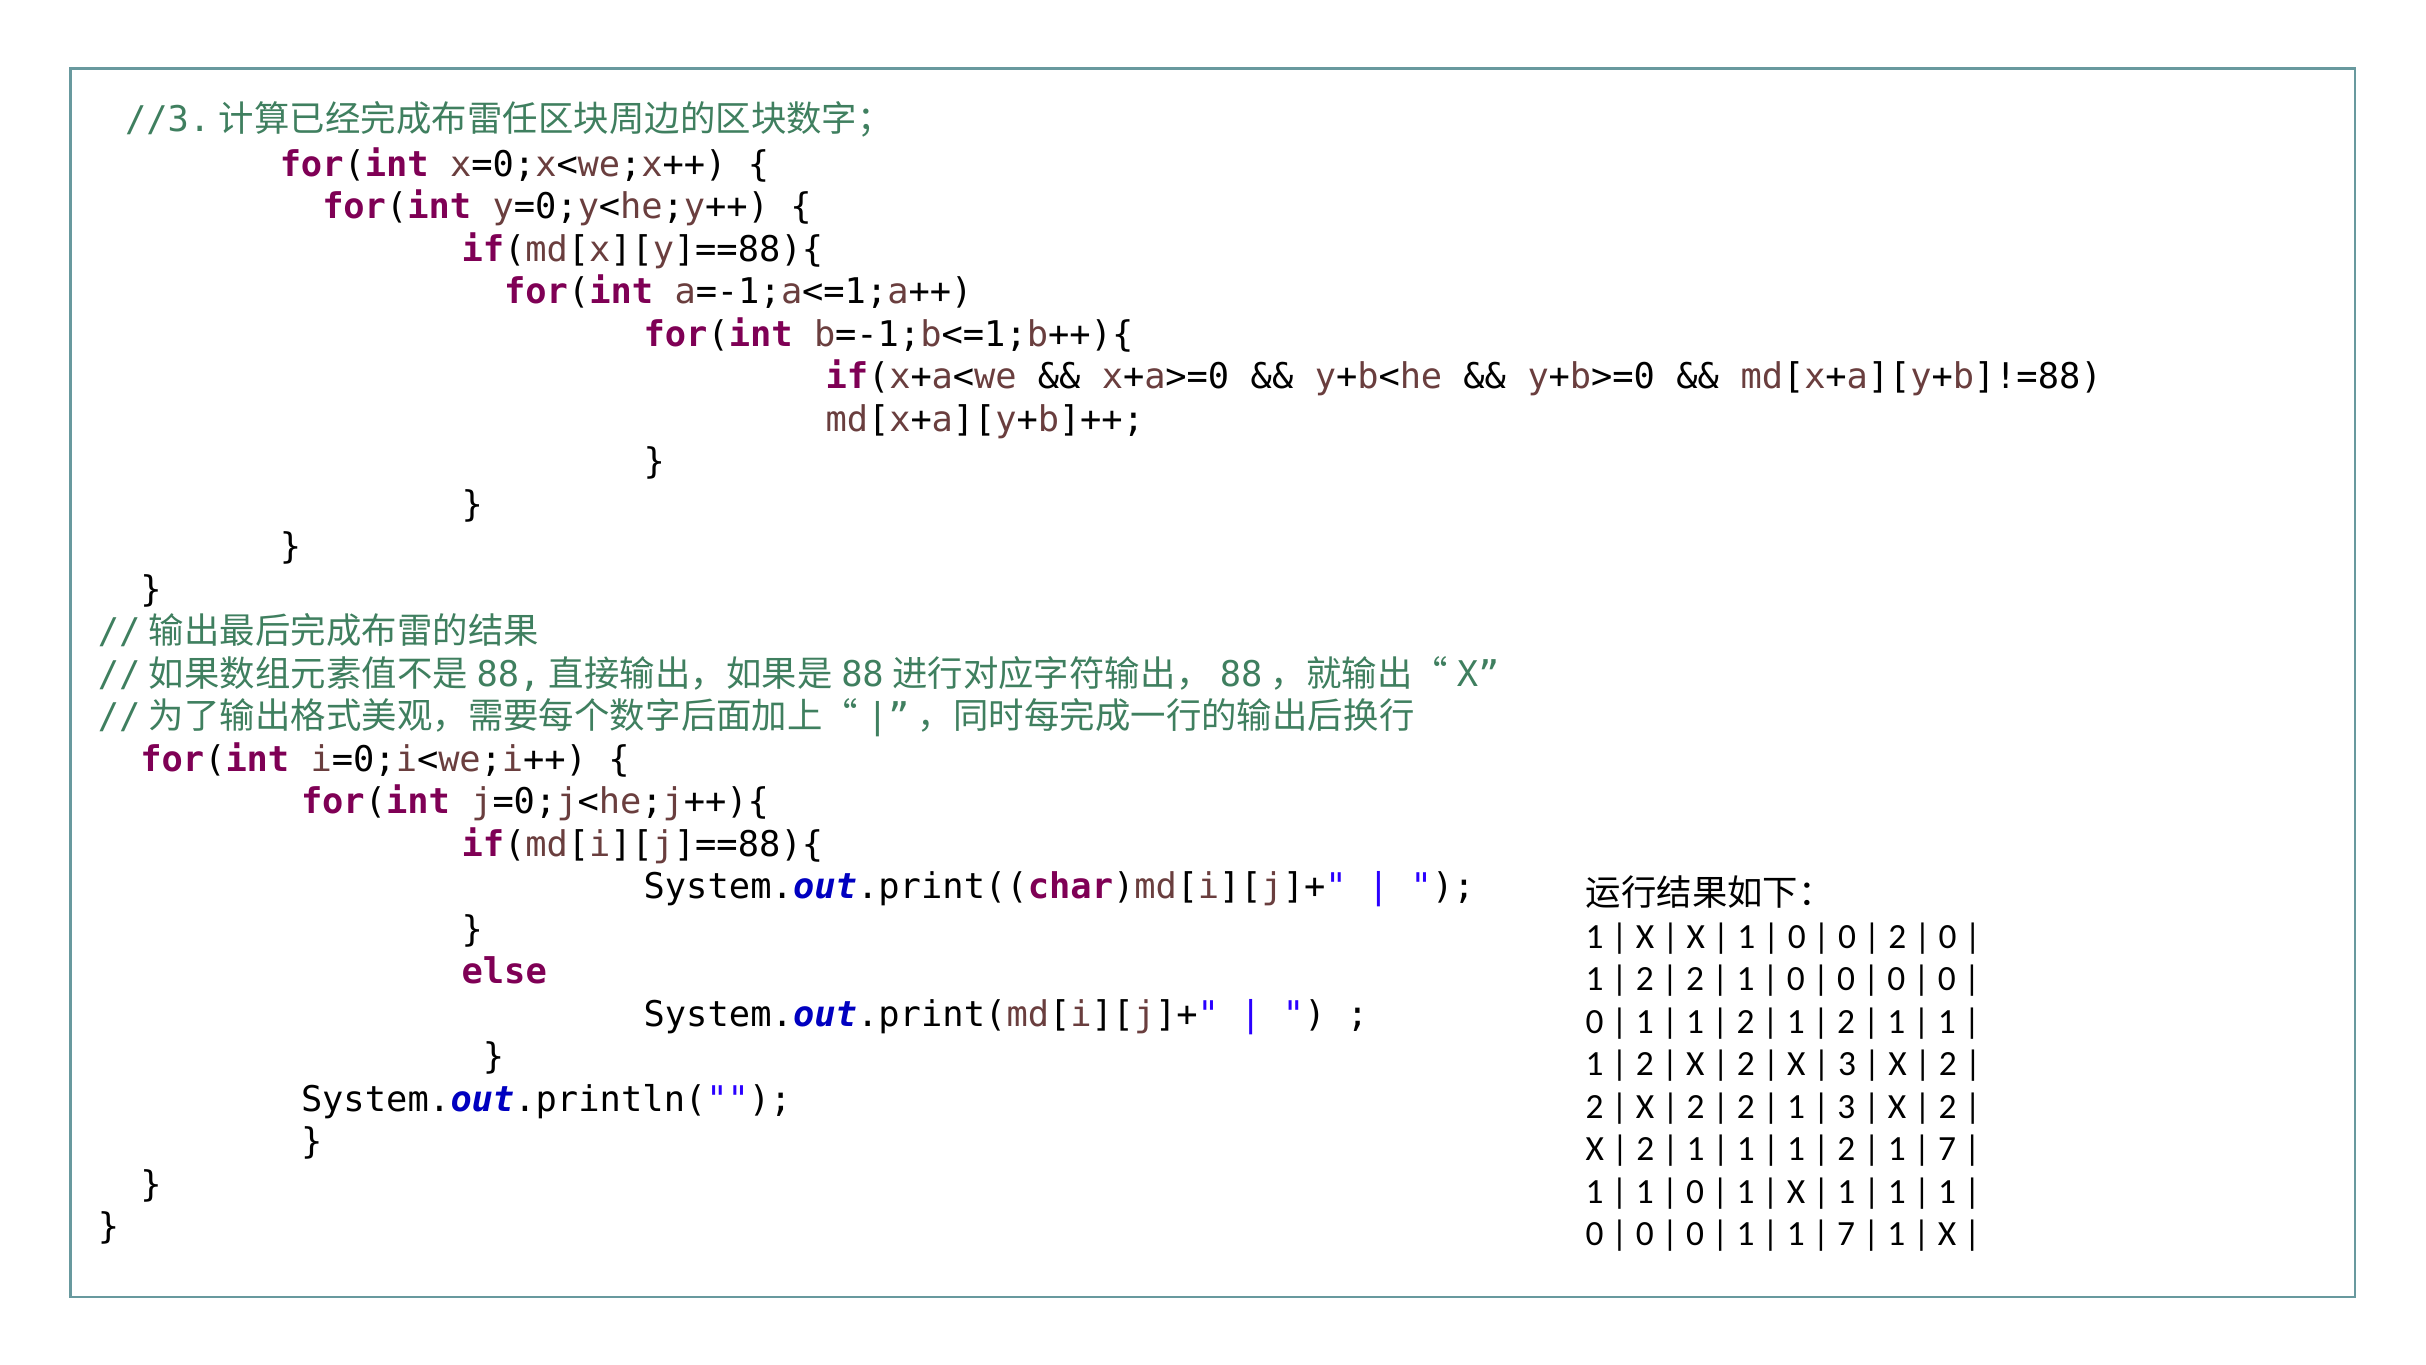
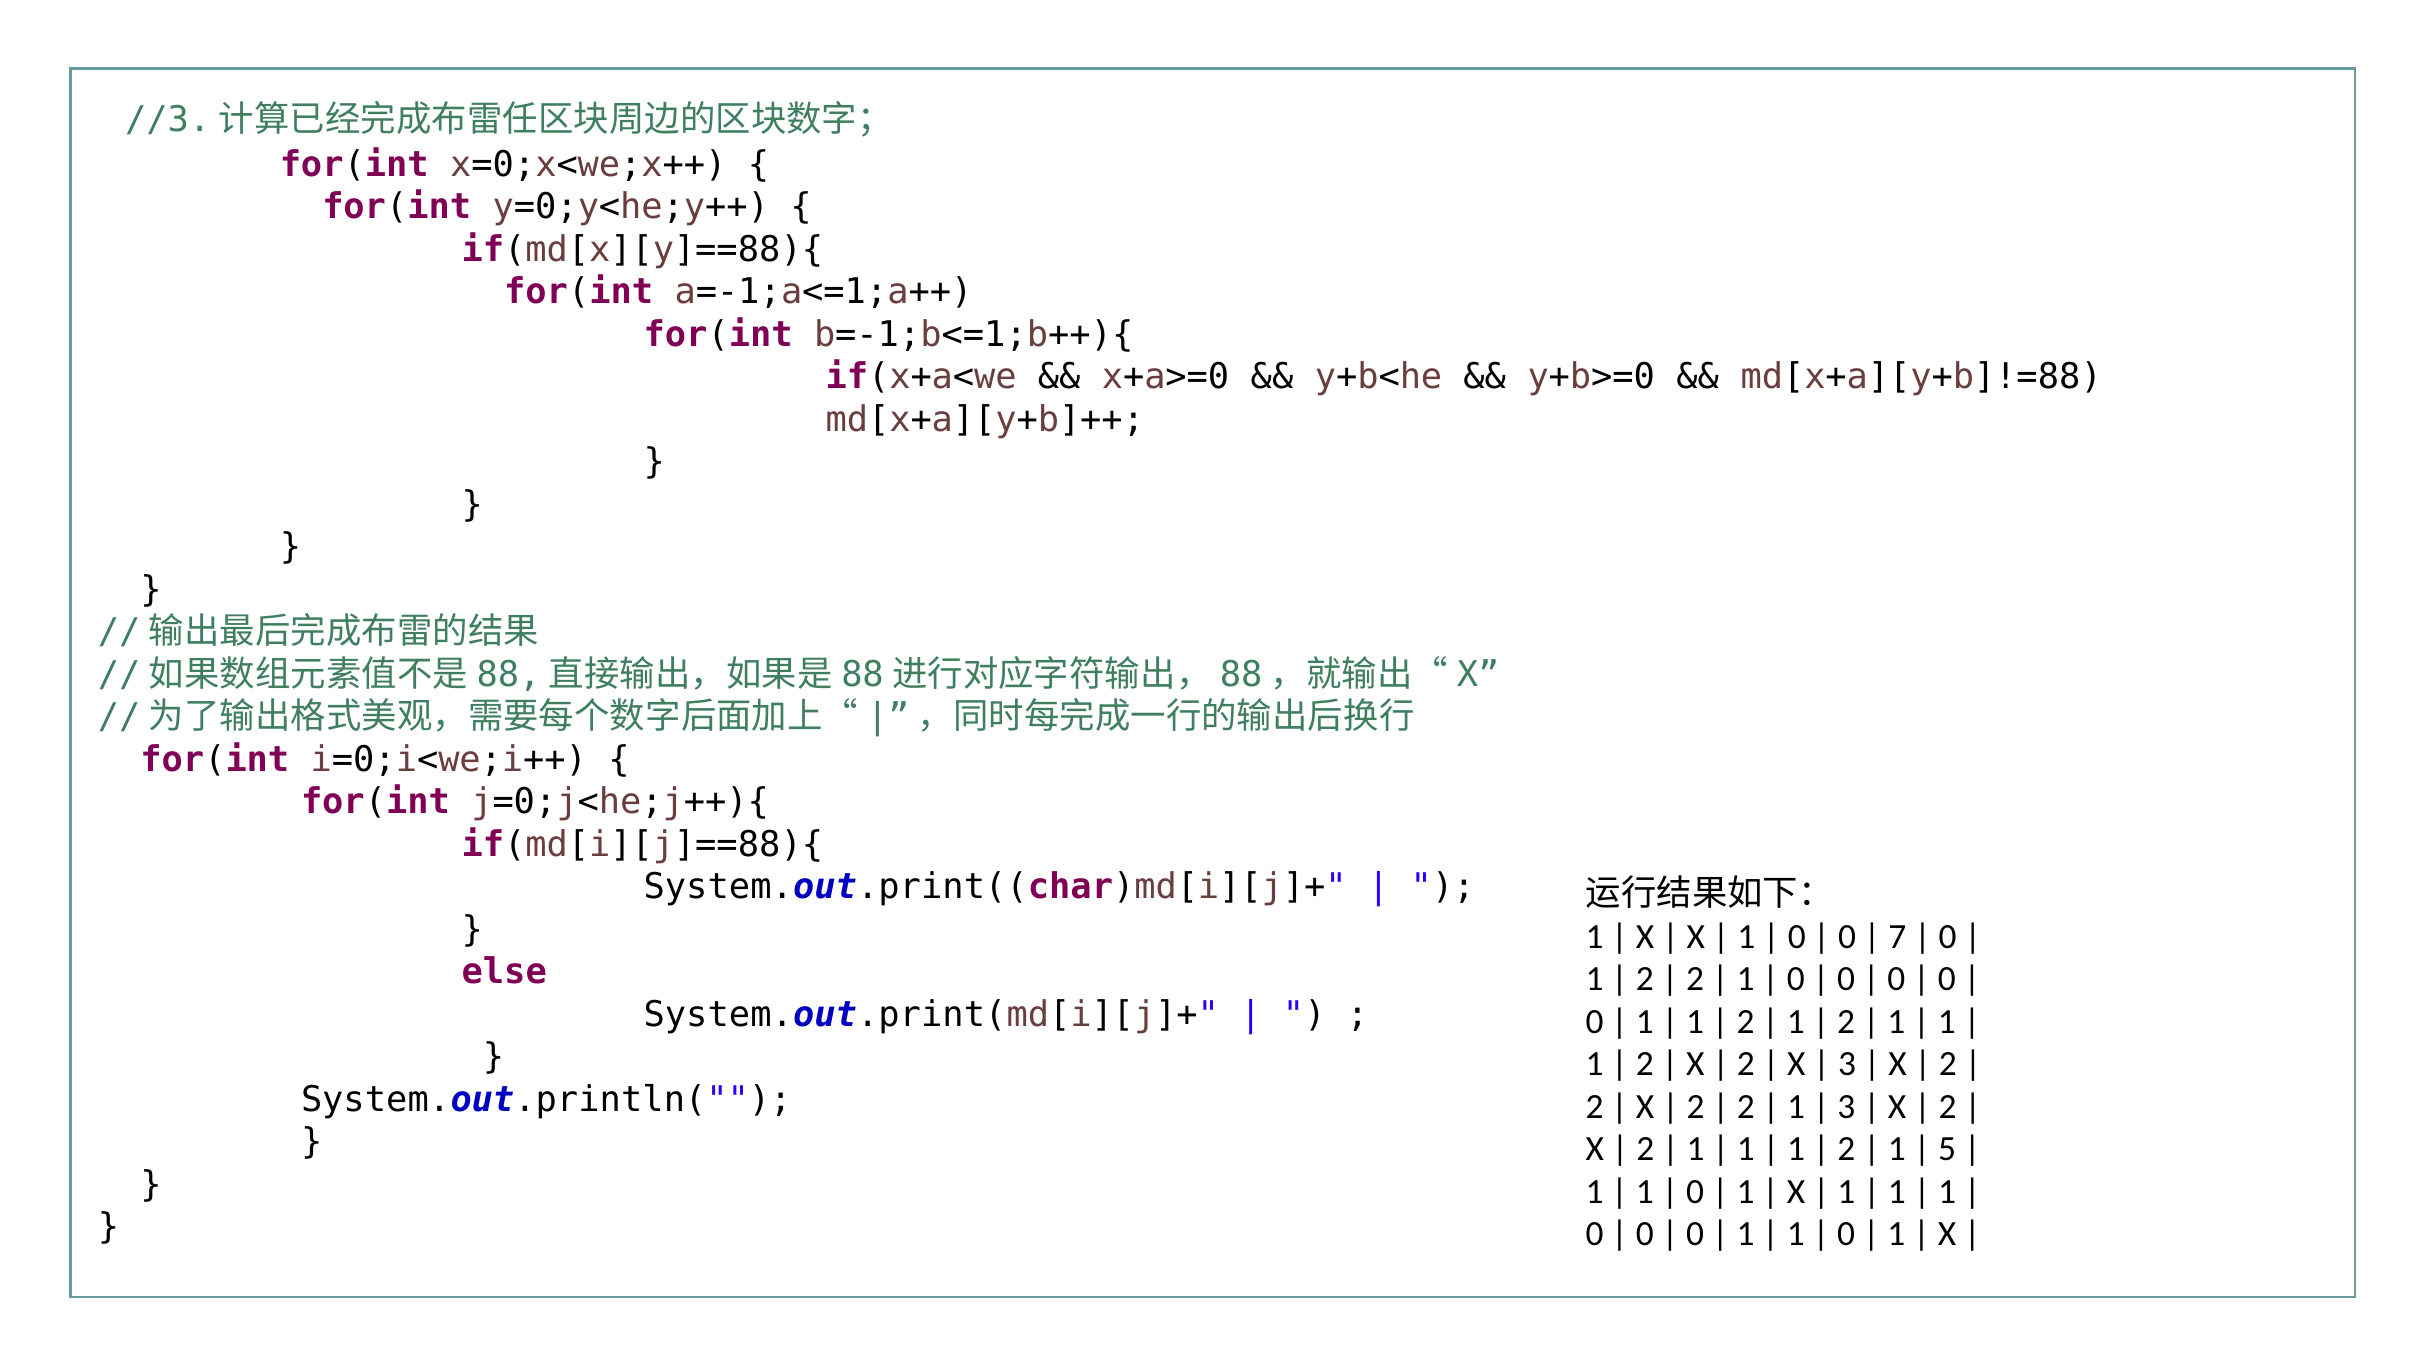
2 at (1897, 936): 2 -> 7
7 at (1947, 1149): 7 -> 5
7 at (1846, 1234): 7 -> 0
